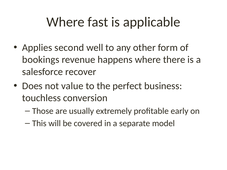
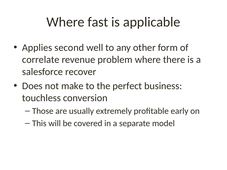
bookings: bookings -> correlate
happens: happens -> problem
value: value -> make
